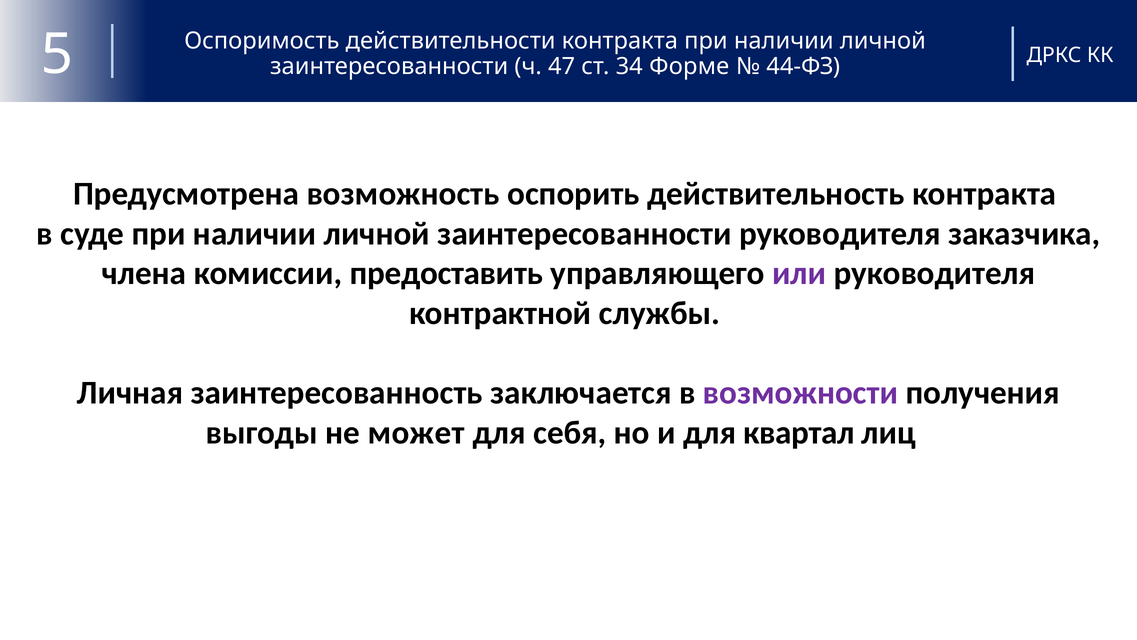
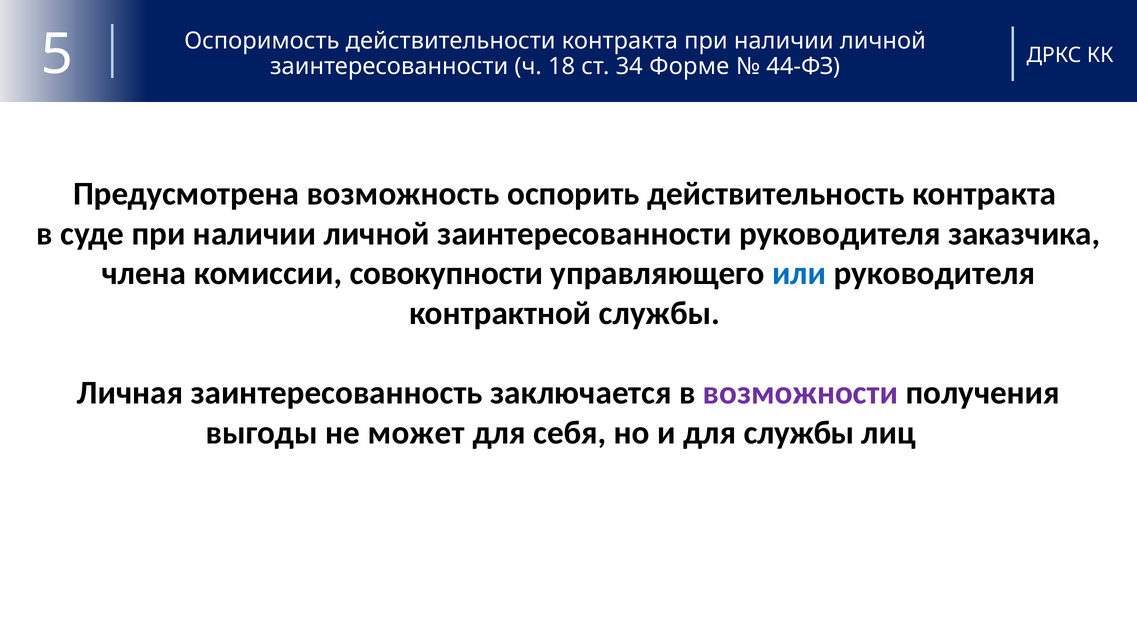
47: 47 -> 18
предоставить: предоставить -> совокупности
или colour: purple -> blue
для квартал: квартал -> службы
